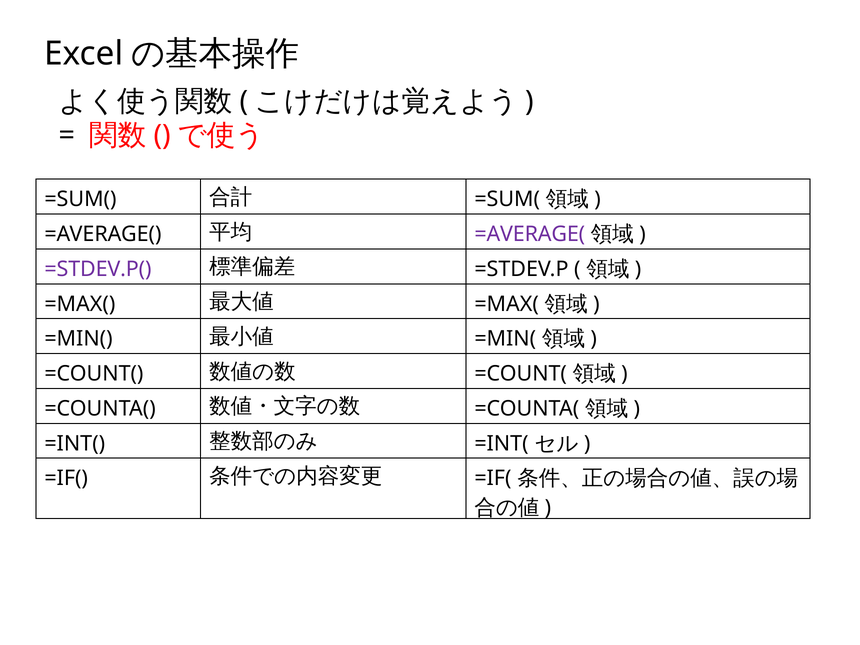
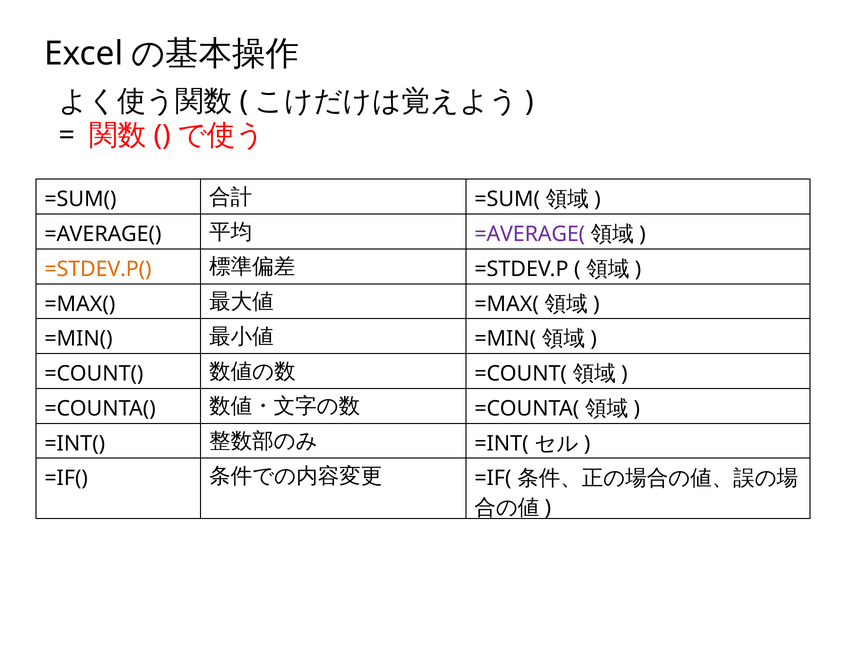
=STDEV.P( colour: purple -> orange
